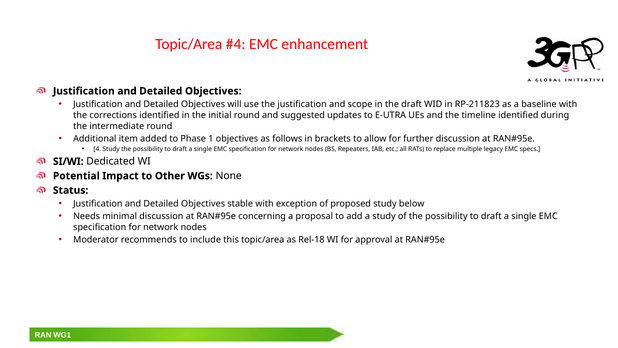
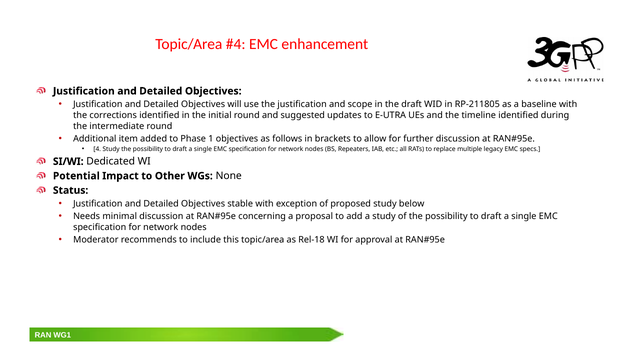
RP-211823: RP-211823 -> RP-211805
